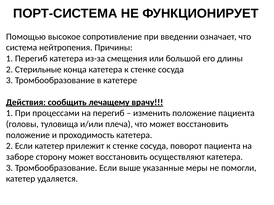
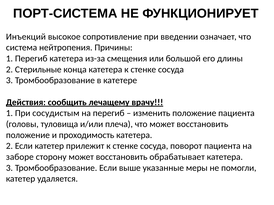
Помощью: Помощью -> Инъекций
процессами: процессами -> сосудистым
осуществляют: осуществляют -> обрабатывает
